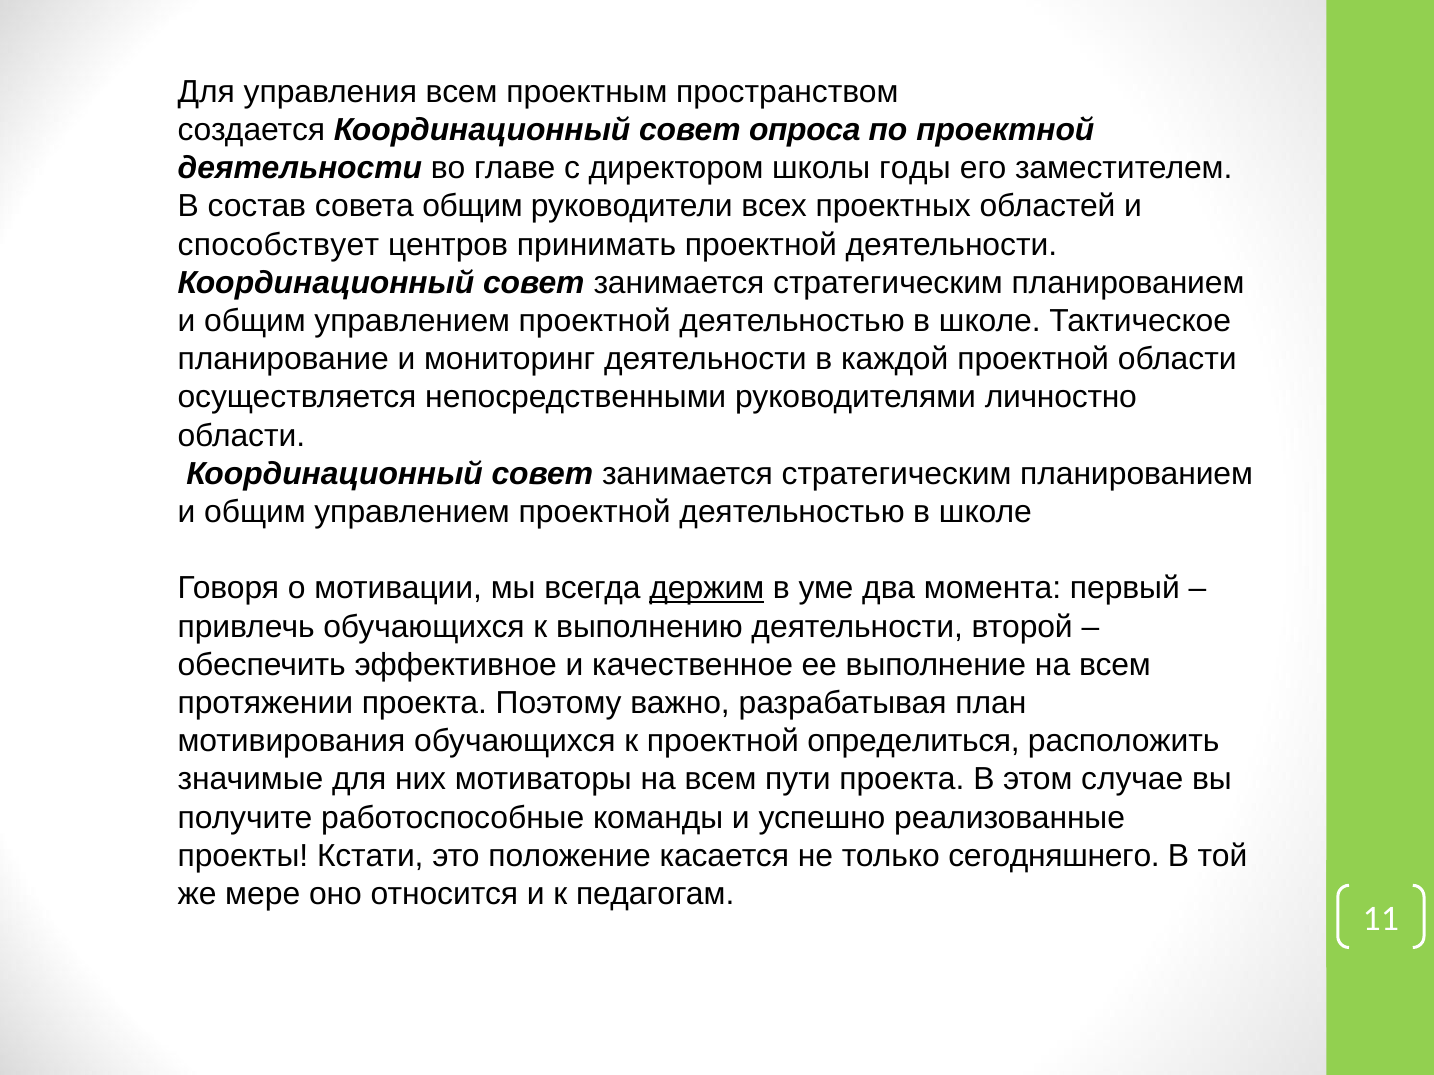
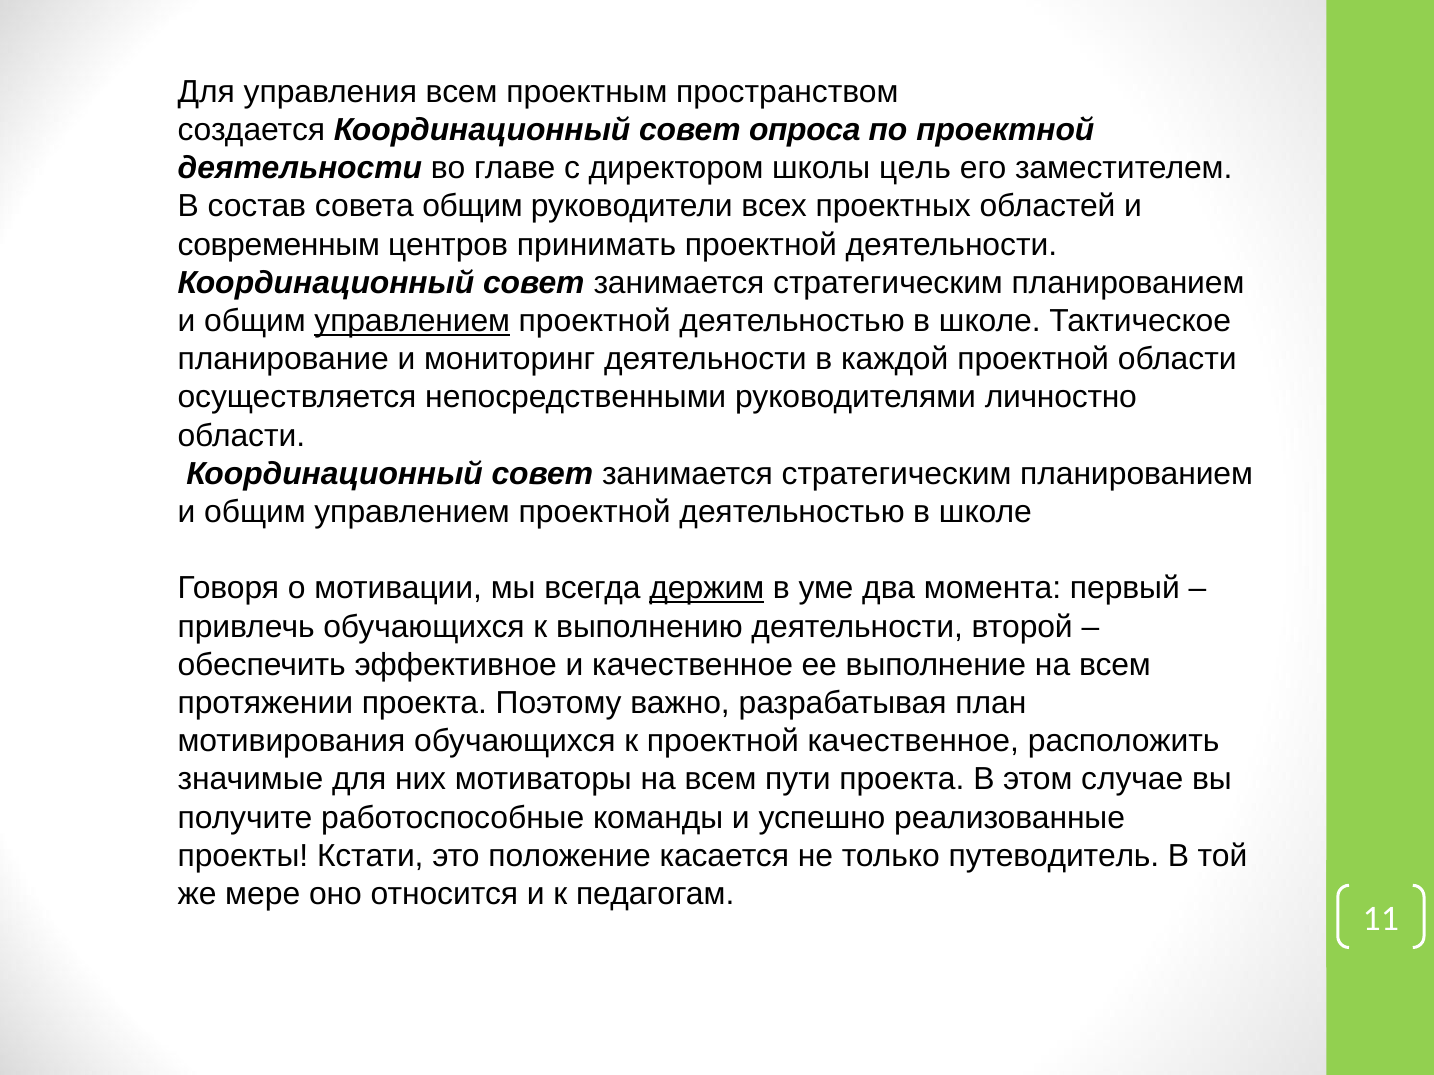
годы: годы -> цель
способствует: способствует -> современным
управлением at (412, 321) underline: none -> present
проектной определиться: определиться -> качественное
сегодняшнего: сегодняшнего -> путеводитель
